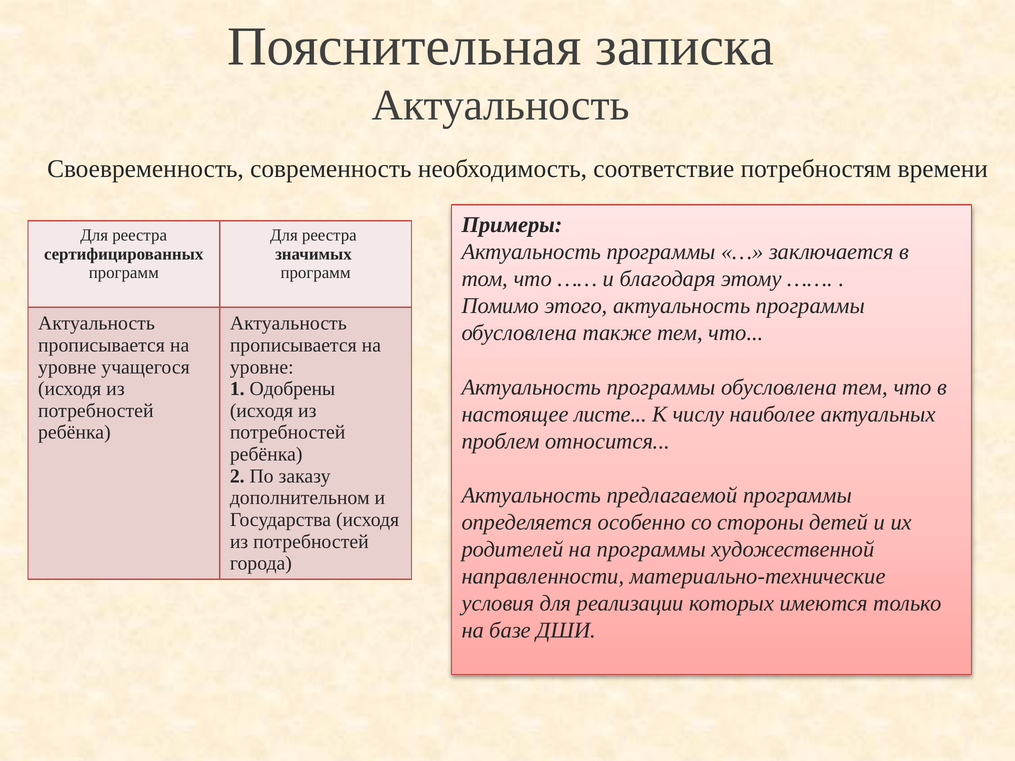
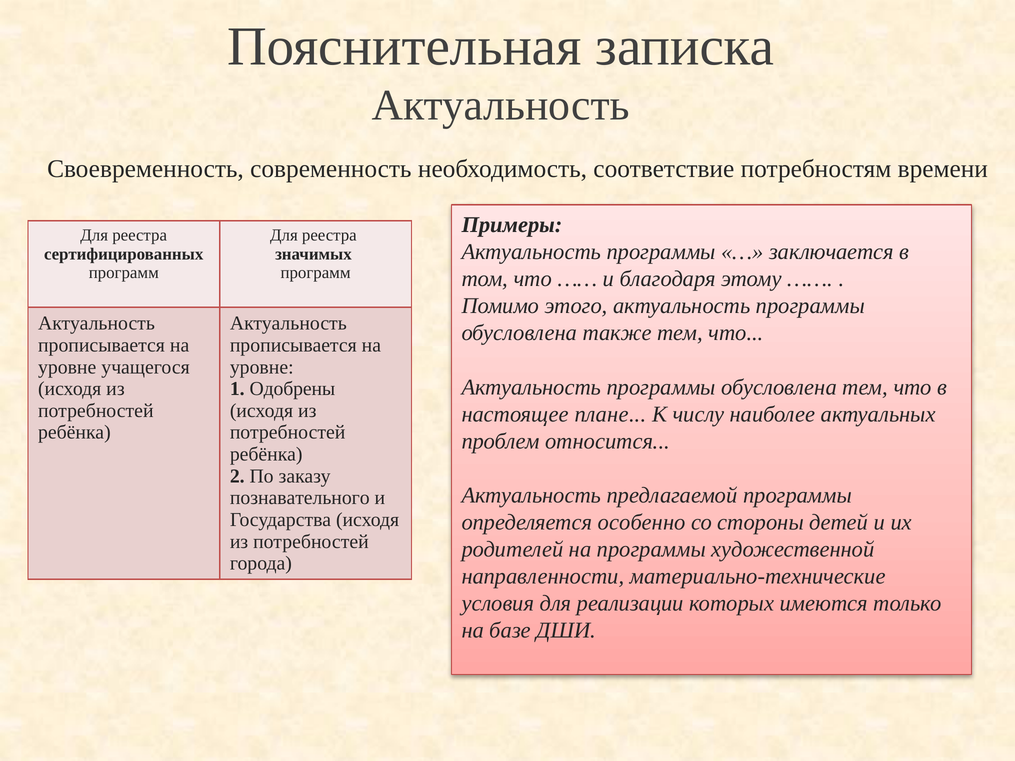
листе: листе -> плане
дополнительном: дополнительном -> познавательного
